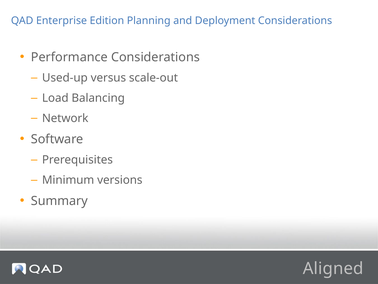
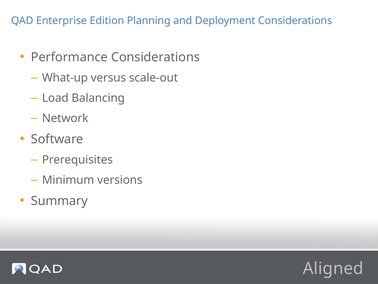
Used-up: Used-up -> What-up
